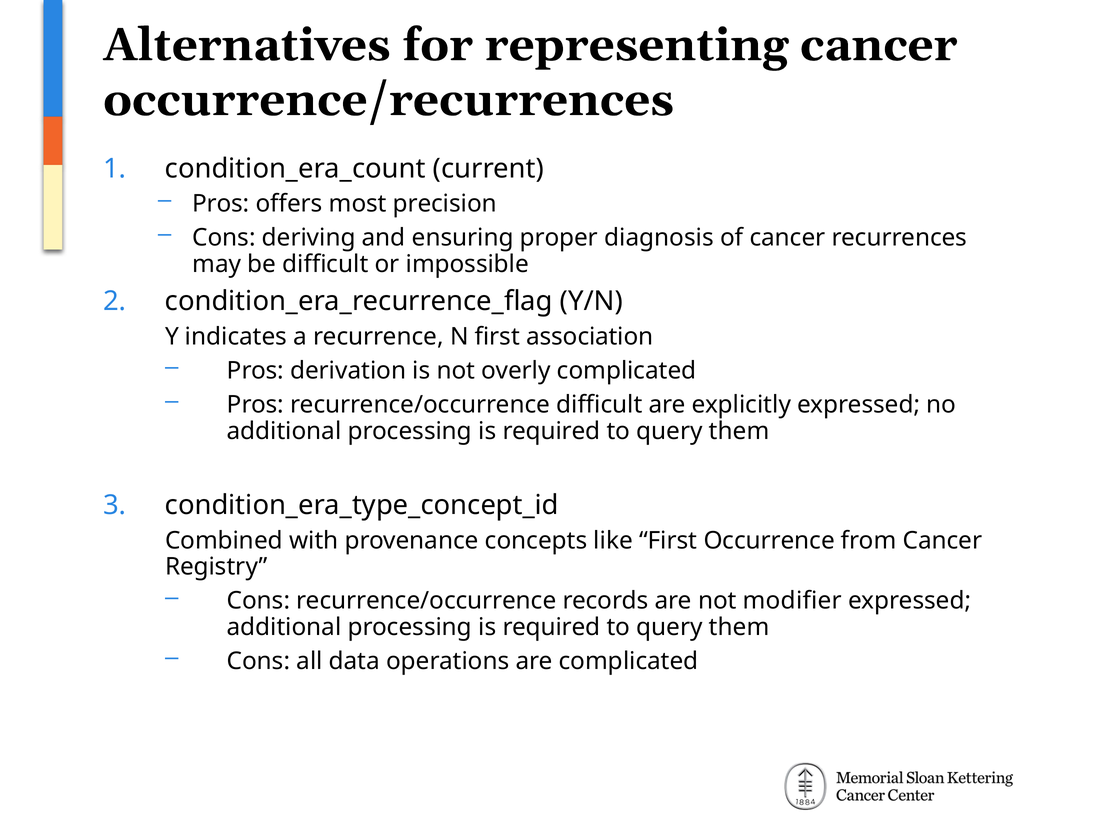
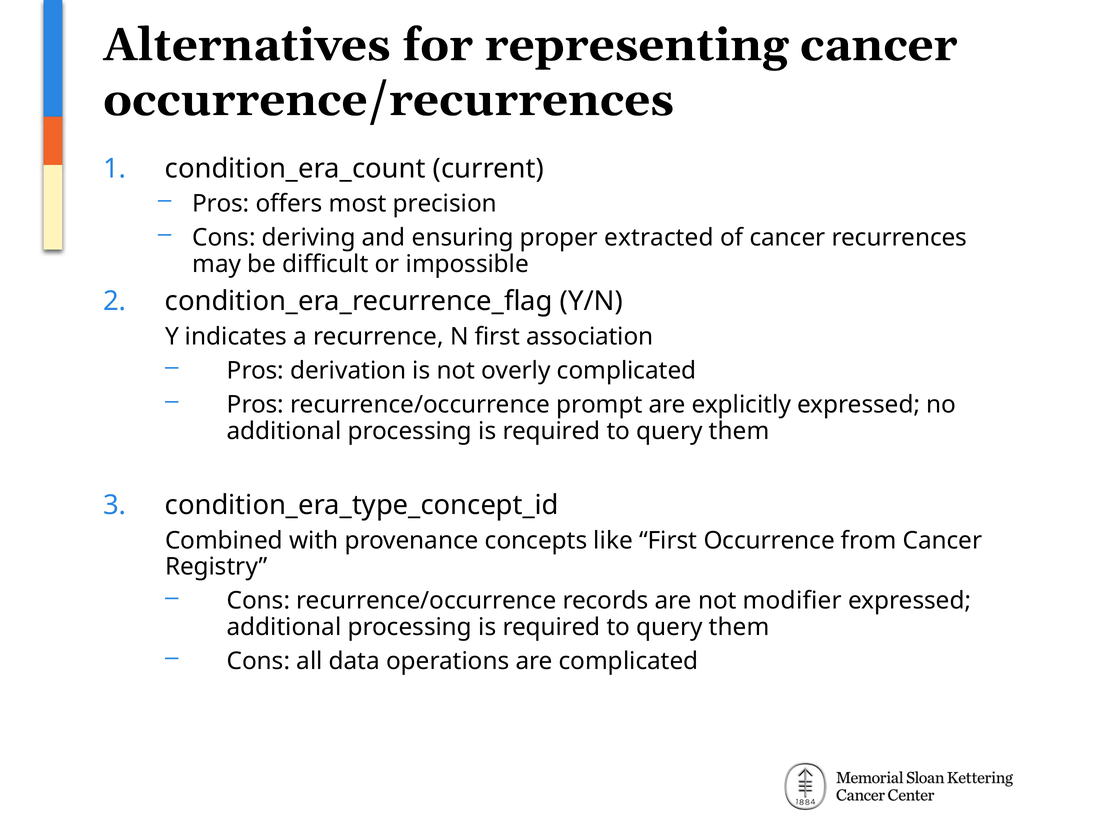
diagnosis: diagnosis -> extracted
recurrence/occurrence difficult: difficult -> prompt
